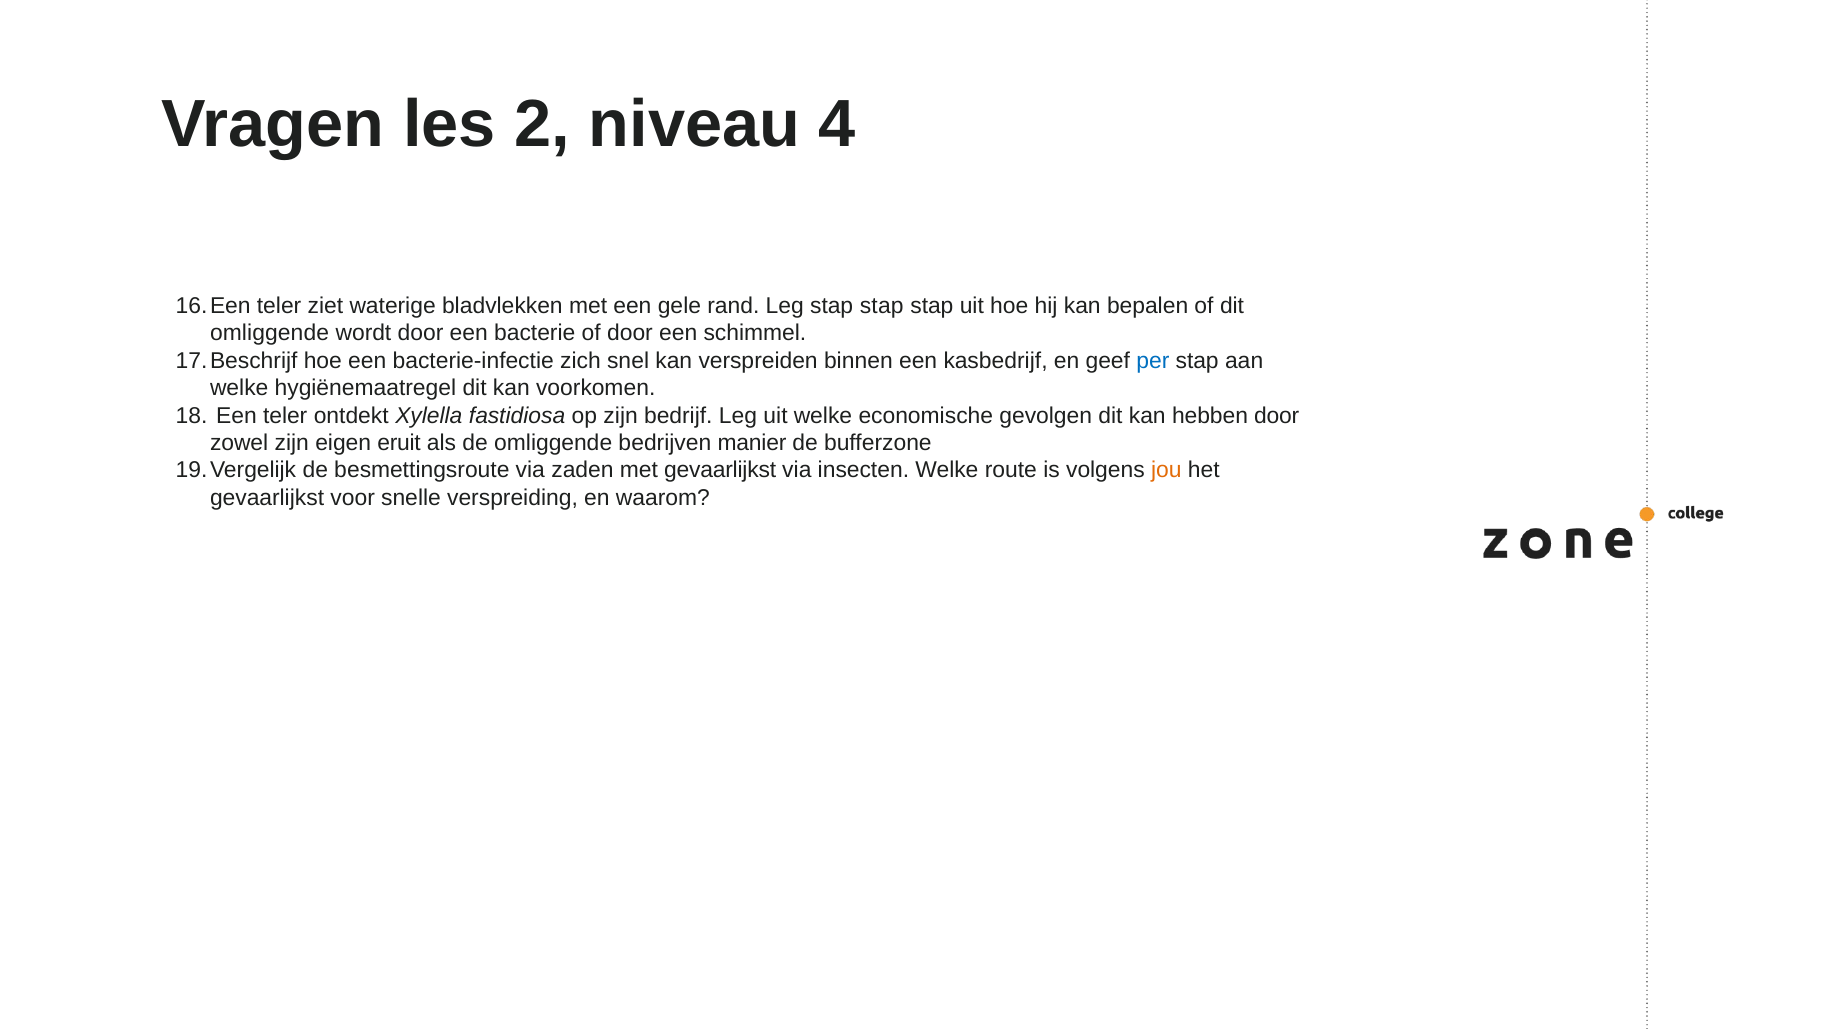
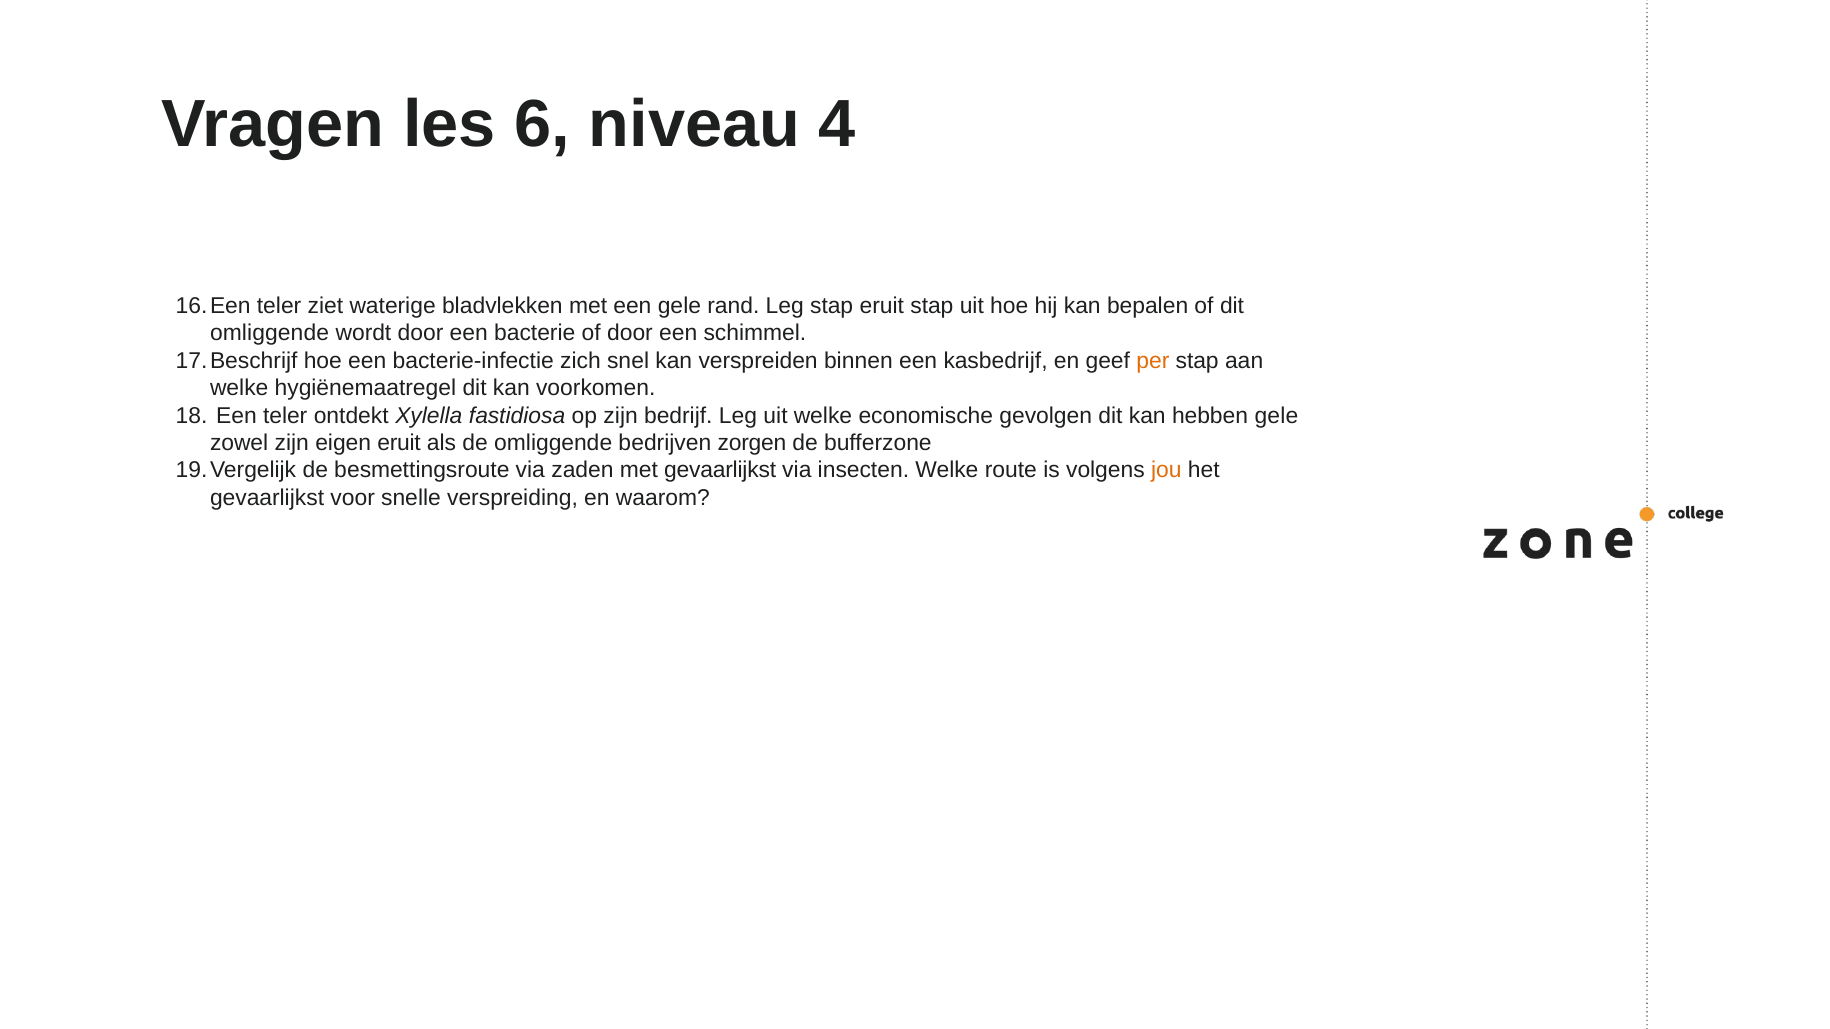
2: 2 -> 6
Leg stap stap: stap -> eruit
per colour: blue -> orange
hebben door: door -> gele
manier: manier -> zorgen
